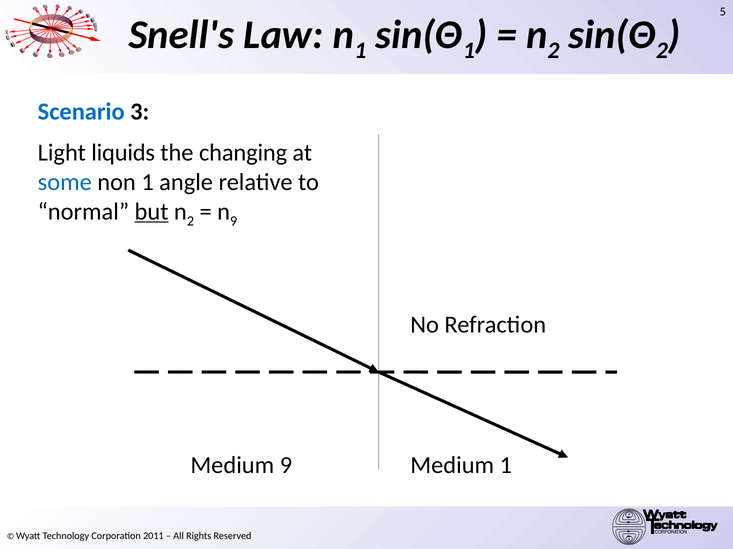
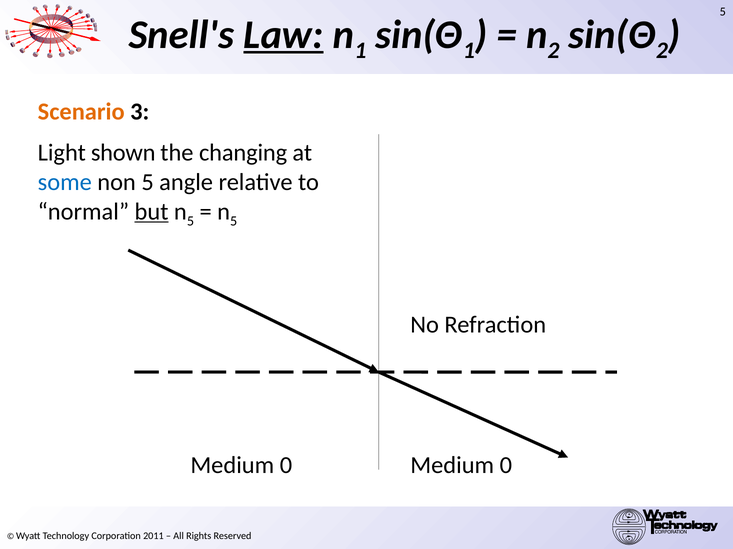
Law underline: none -> present
Scenario colour: blue -> orange
liquids: liquids -> shown
non 1: 1 -> 5
2 at (190, 221): 2 -> 5
9 at (234, 221): 9 -> 5
9 at (286, 466): 9 -> 0
1 at (506, 466): 1 -> 0
